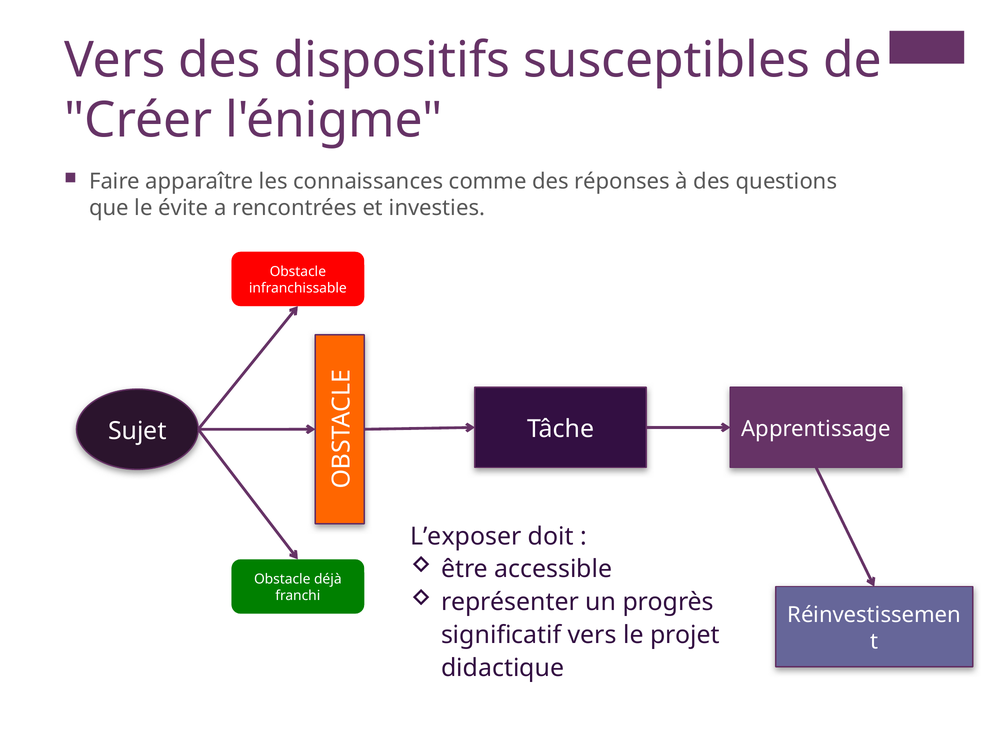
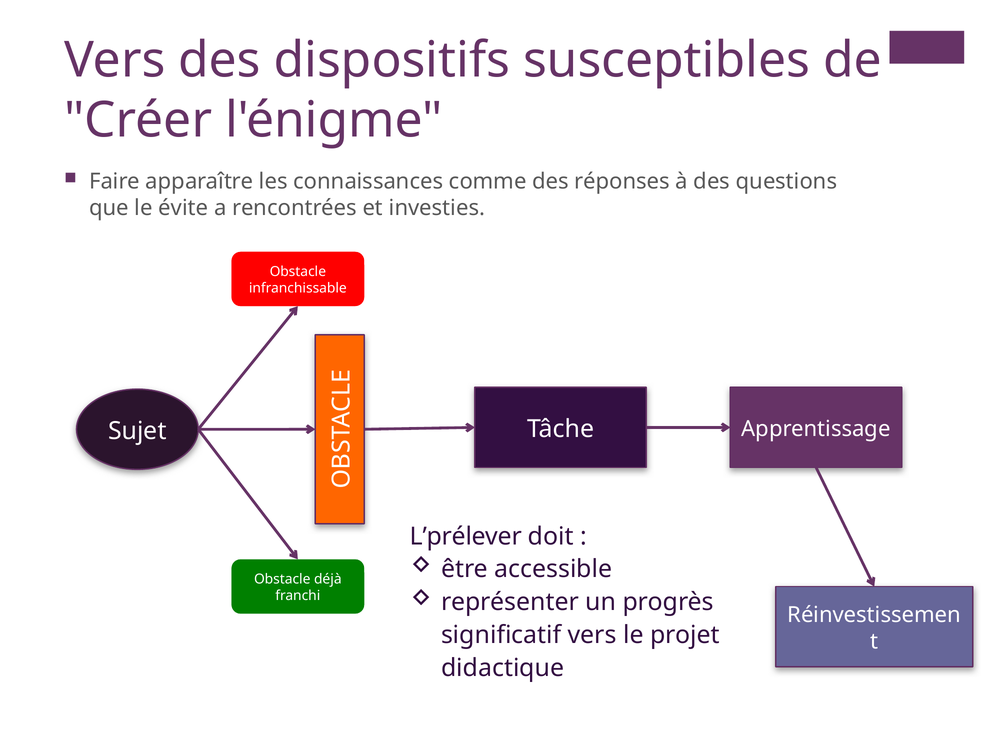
L’exposer: L’exposer -> L’prélever
